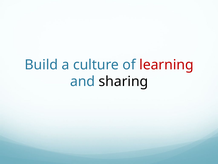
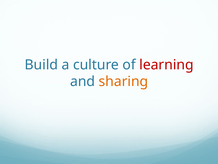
sharing colour: black -> orange
